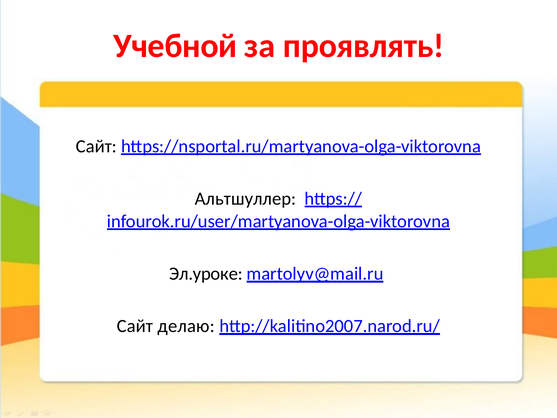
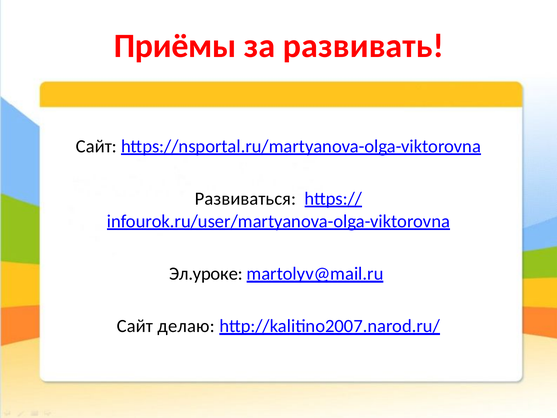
Учебной: Учебной -> Приёмы
проявлять: проявлять -> развивать
Альтшуллер: Альтшуллер -> Развиваться
